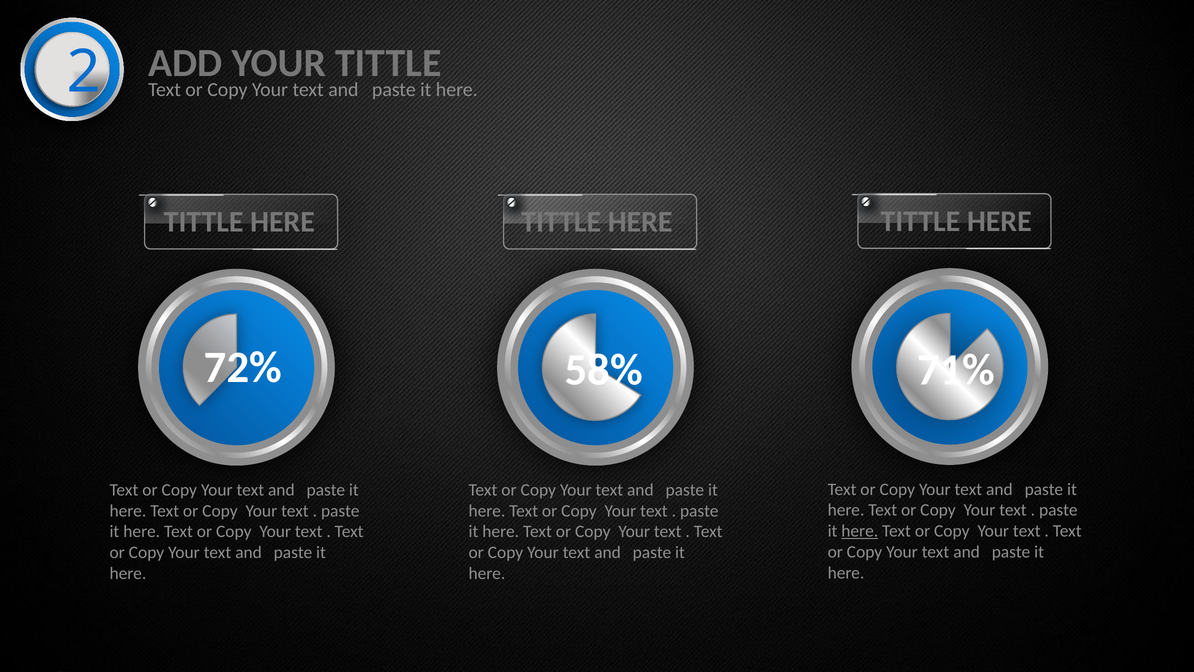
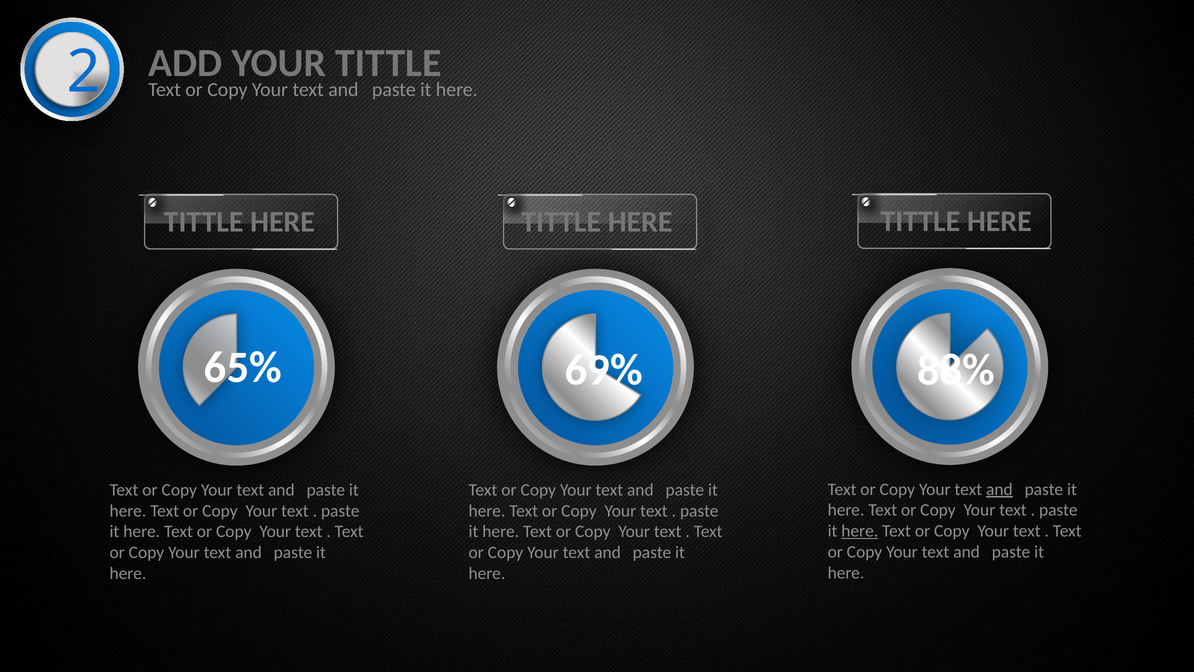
72%: 72% -> 65%
58%: 58% -> 69%
71%: 71% -> 88%
and at (999, 489) underline: none -> present
